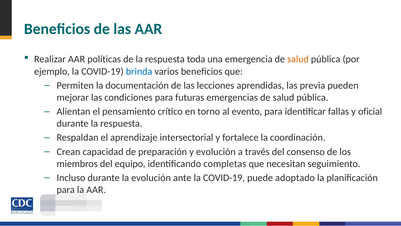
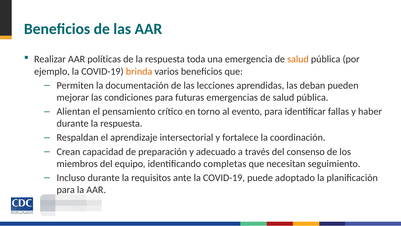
brinda colour: blue -> orange
previa: previa -> deban
oficial: oficial -> haber
y evolución: evolución -> adecuado
la evolución: evolución -> requisitos
